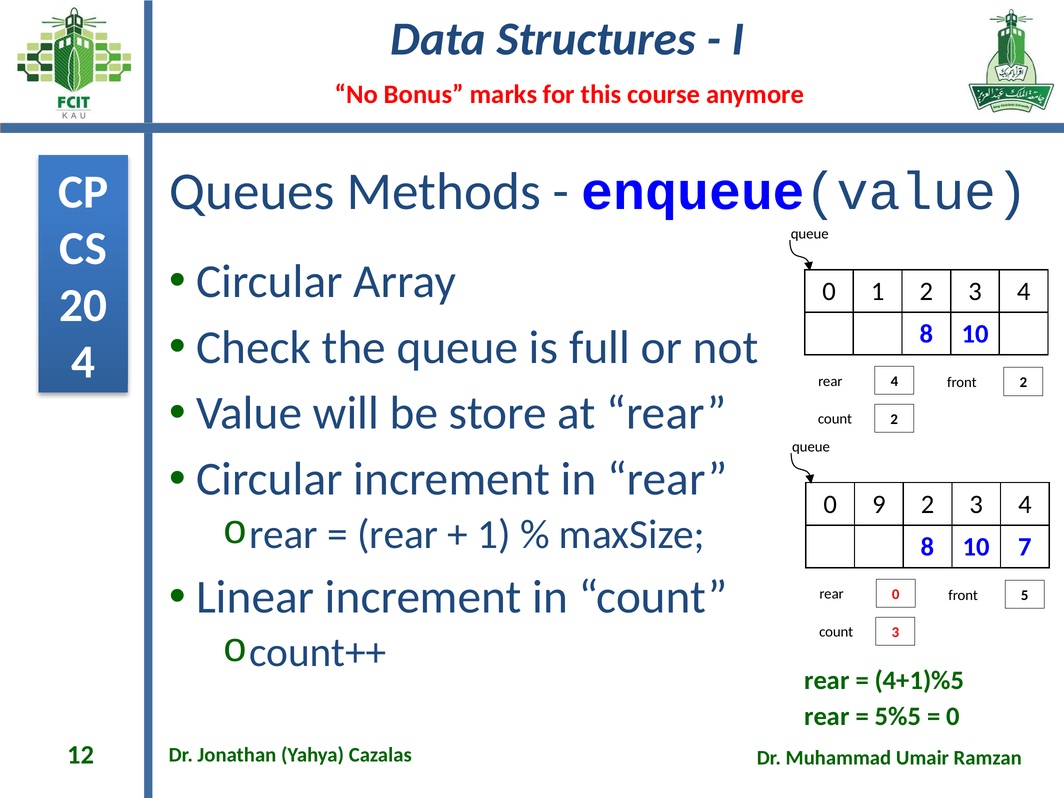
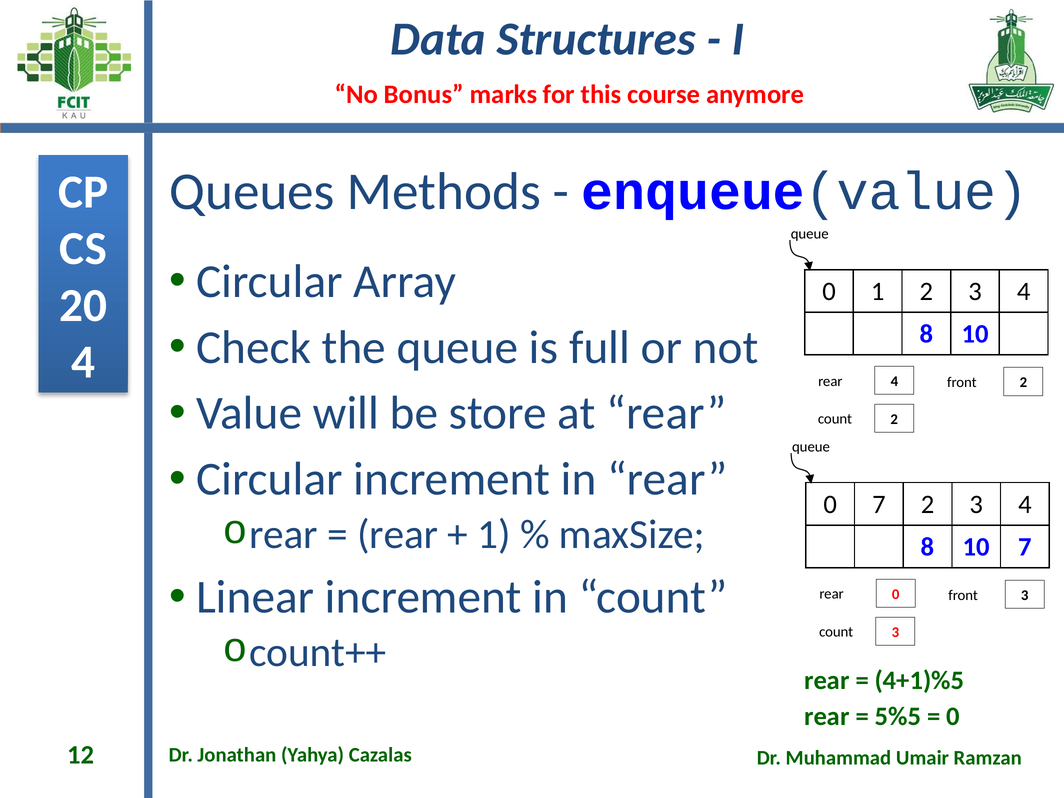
0 9: 9 -> 7
front 5: 5 -> 3
